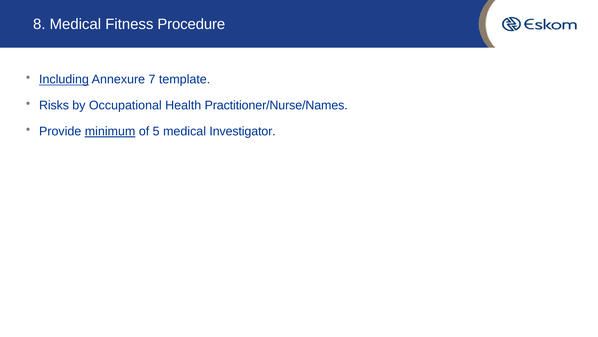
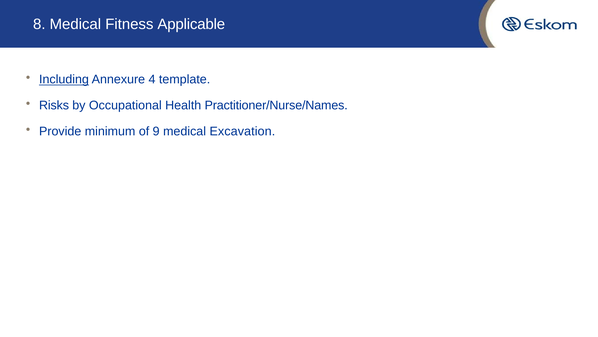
Procedure: Procedure -> Applicable
7: 7 -> 4
minimum underline: present -> none
5: 5 -> 9
Investigator: Investigator -> Excavation
